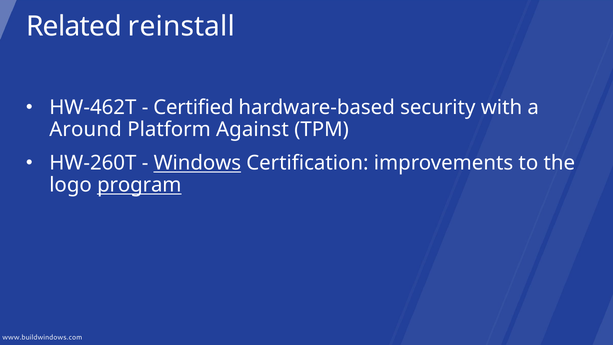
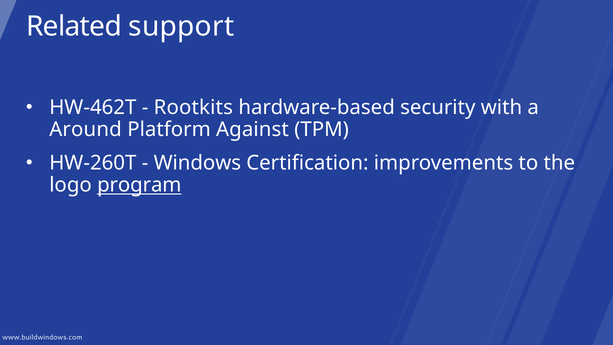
reinstall: reinstall -> support
Certified: Certified -> Rootkits
Windows underline: present -> none
